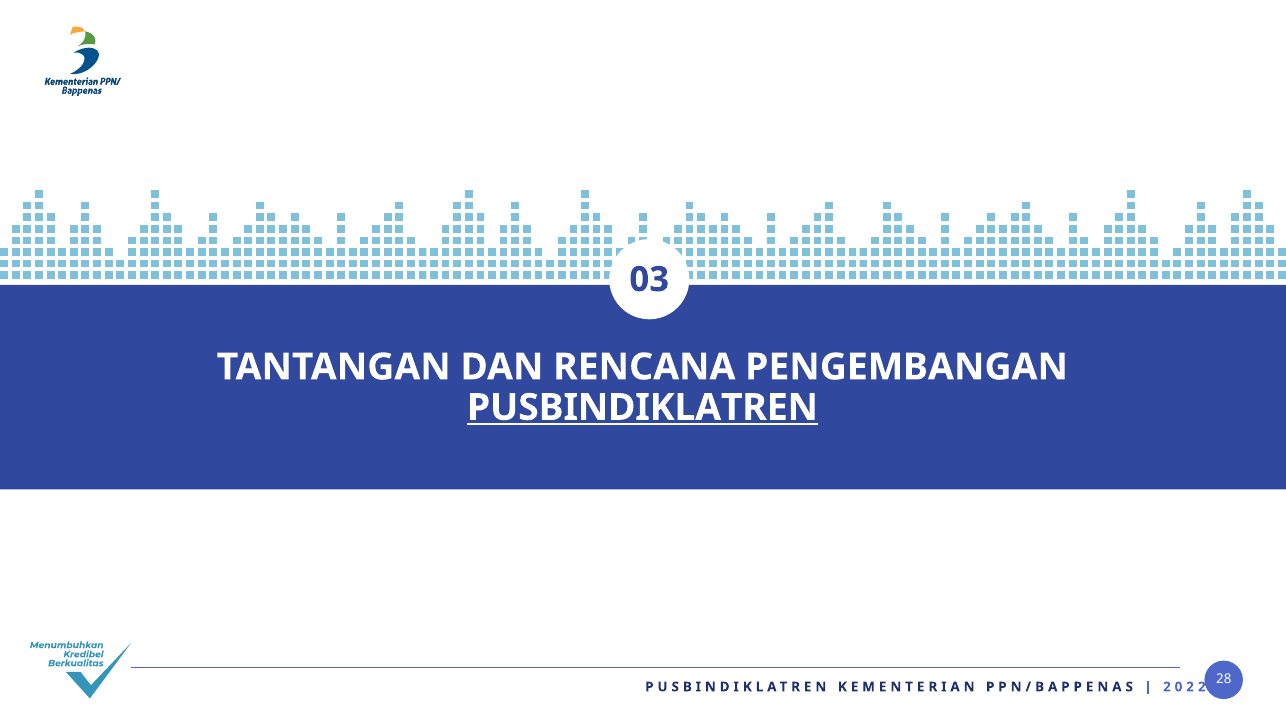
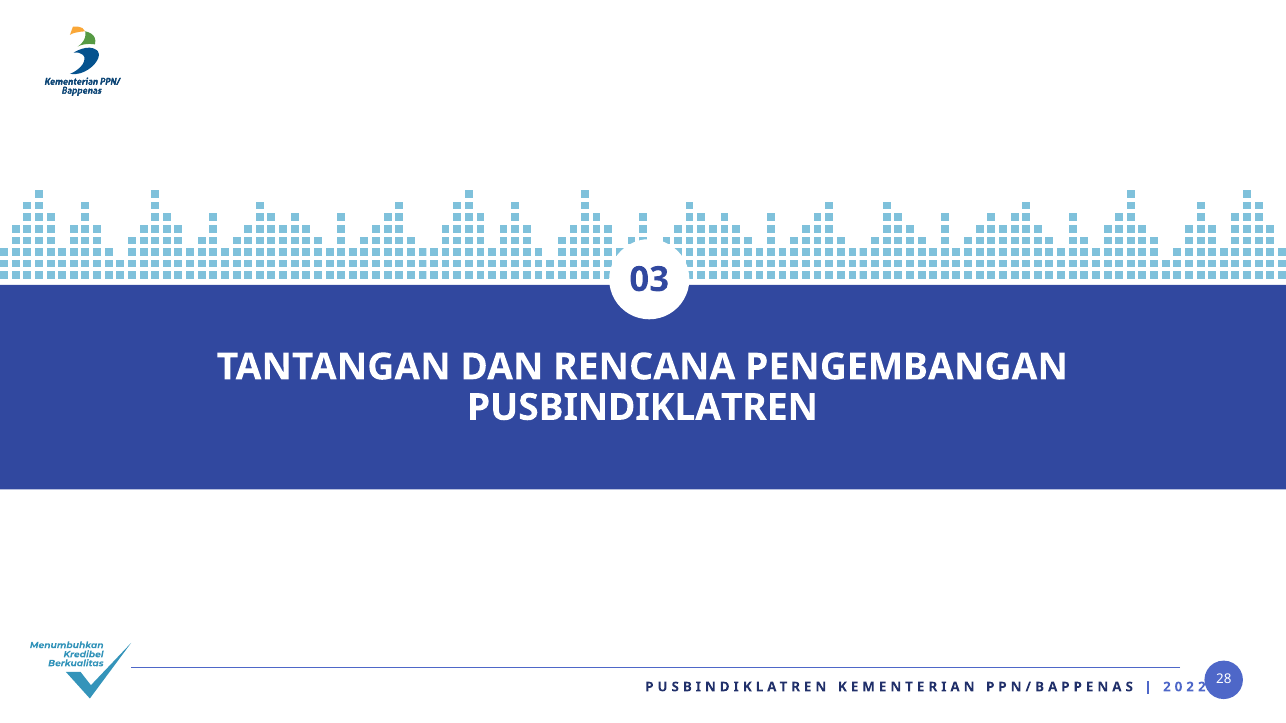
PUSBINDIKLATREN underline: present -> none
